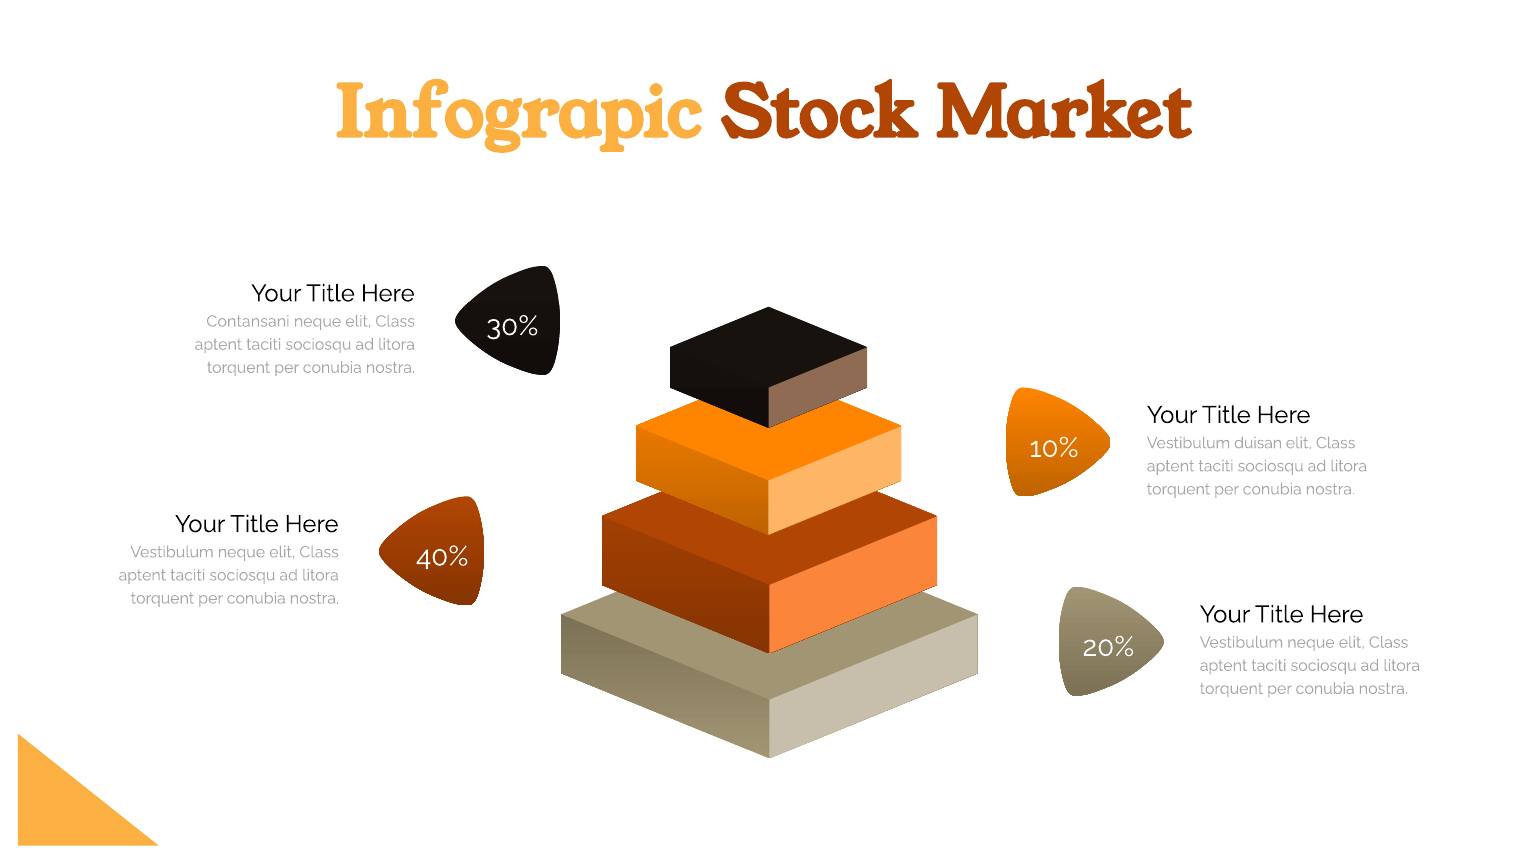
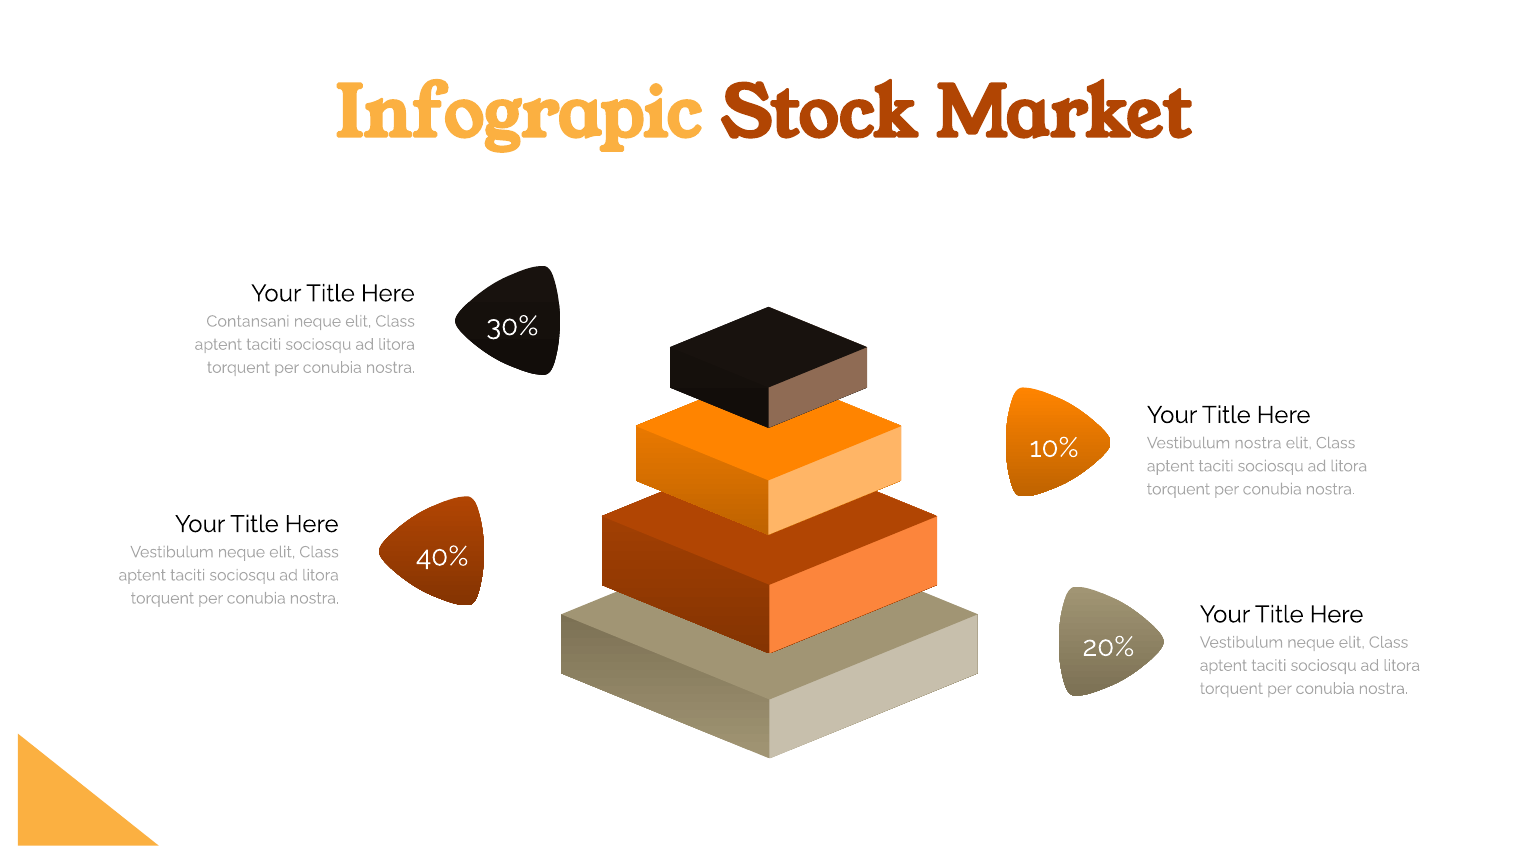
Vestibulum duisan: duisan -> nostra
